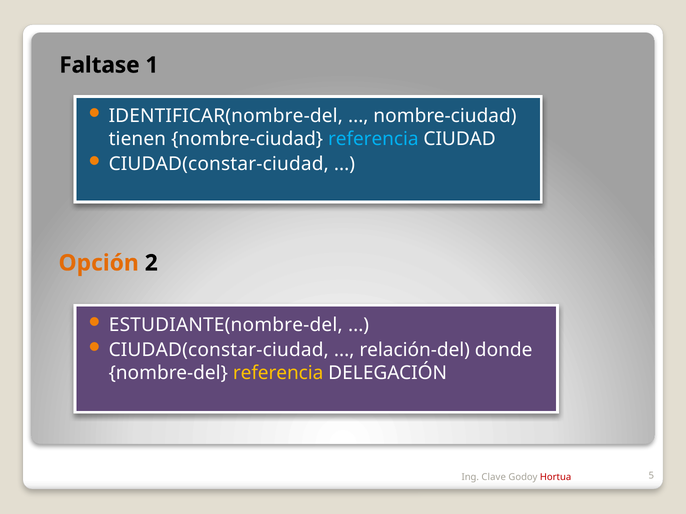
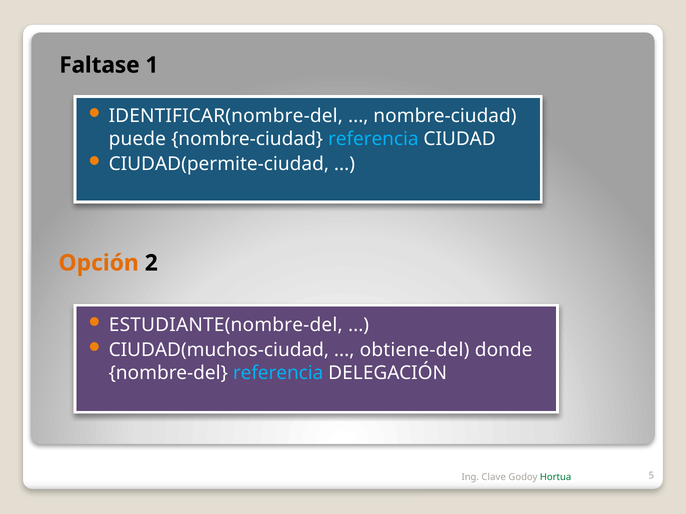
tienen: tienen -> puede
CIUDAD(constar-ciudad at (219, 164): CIUDAD(constar-ciudad -> CIUDAD(permite-ciudad
CIUDAD(constar-ciudad at (219, 350): CIUDAD(constar-ciudad -> CIUDAD(muchos-ciudad
relación-del: relación-del -> obtiene-del
referencia at (278, 373) colour: yellow -> light blue
Hortua colour: red -> green
